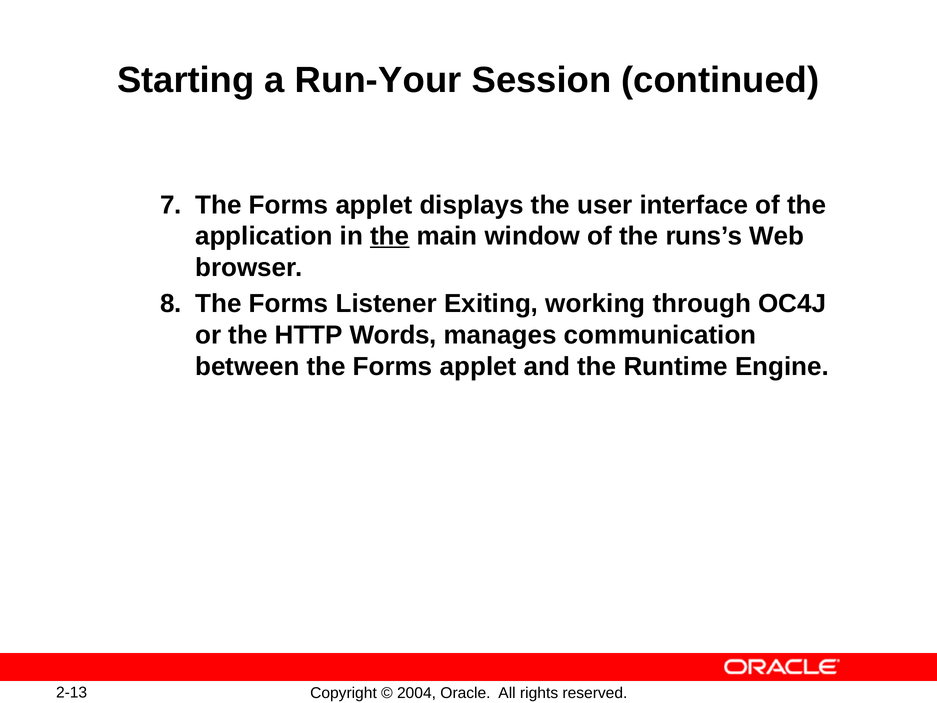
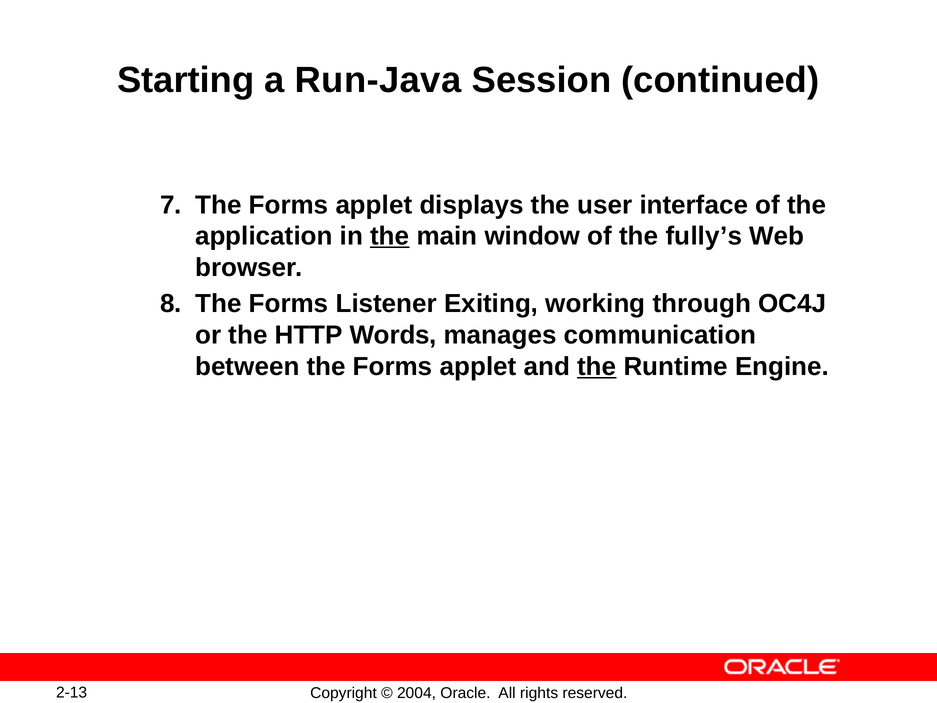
Run-Your: Run-Your -> Run-Java
runs’s: runs’s -> fully’s
the at (597, 366) underline: none -> present
